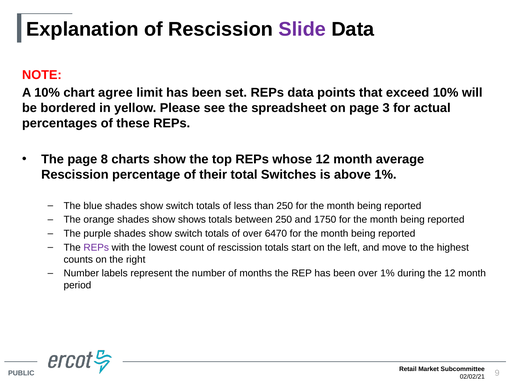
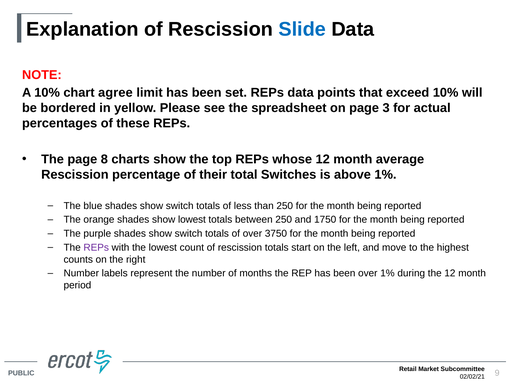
Slide colour: purple -> blue
show shows: shows -> lowest
6470: 6470 -> 3750
